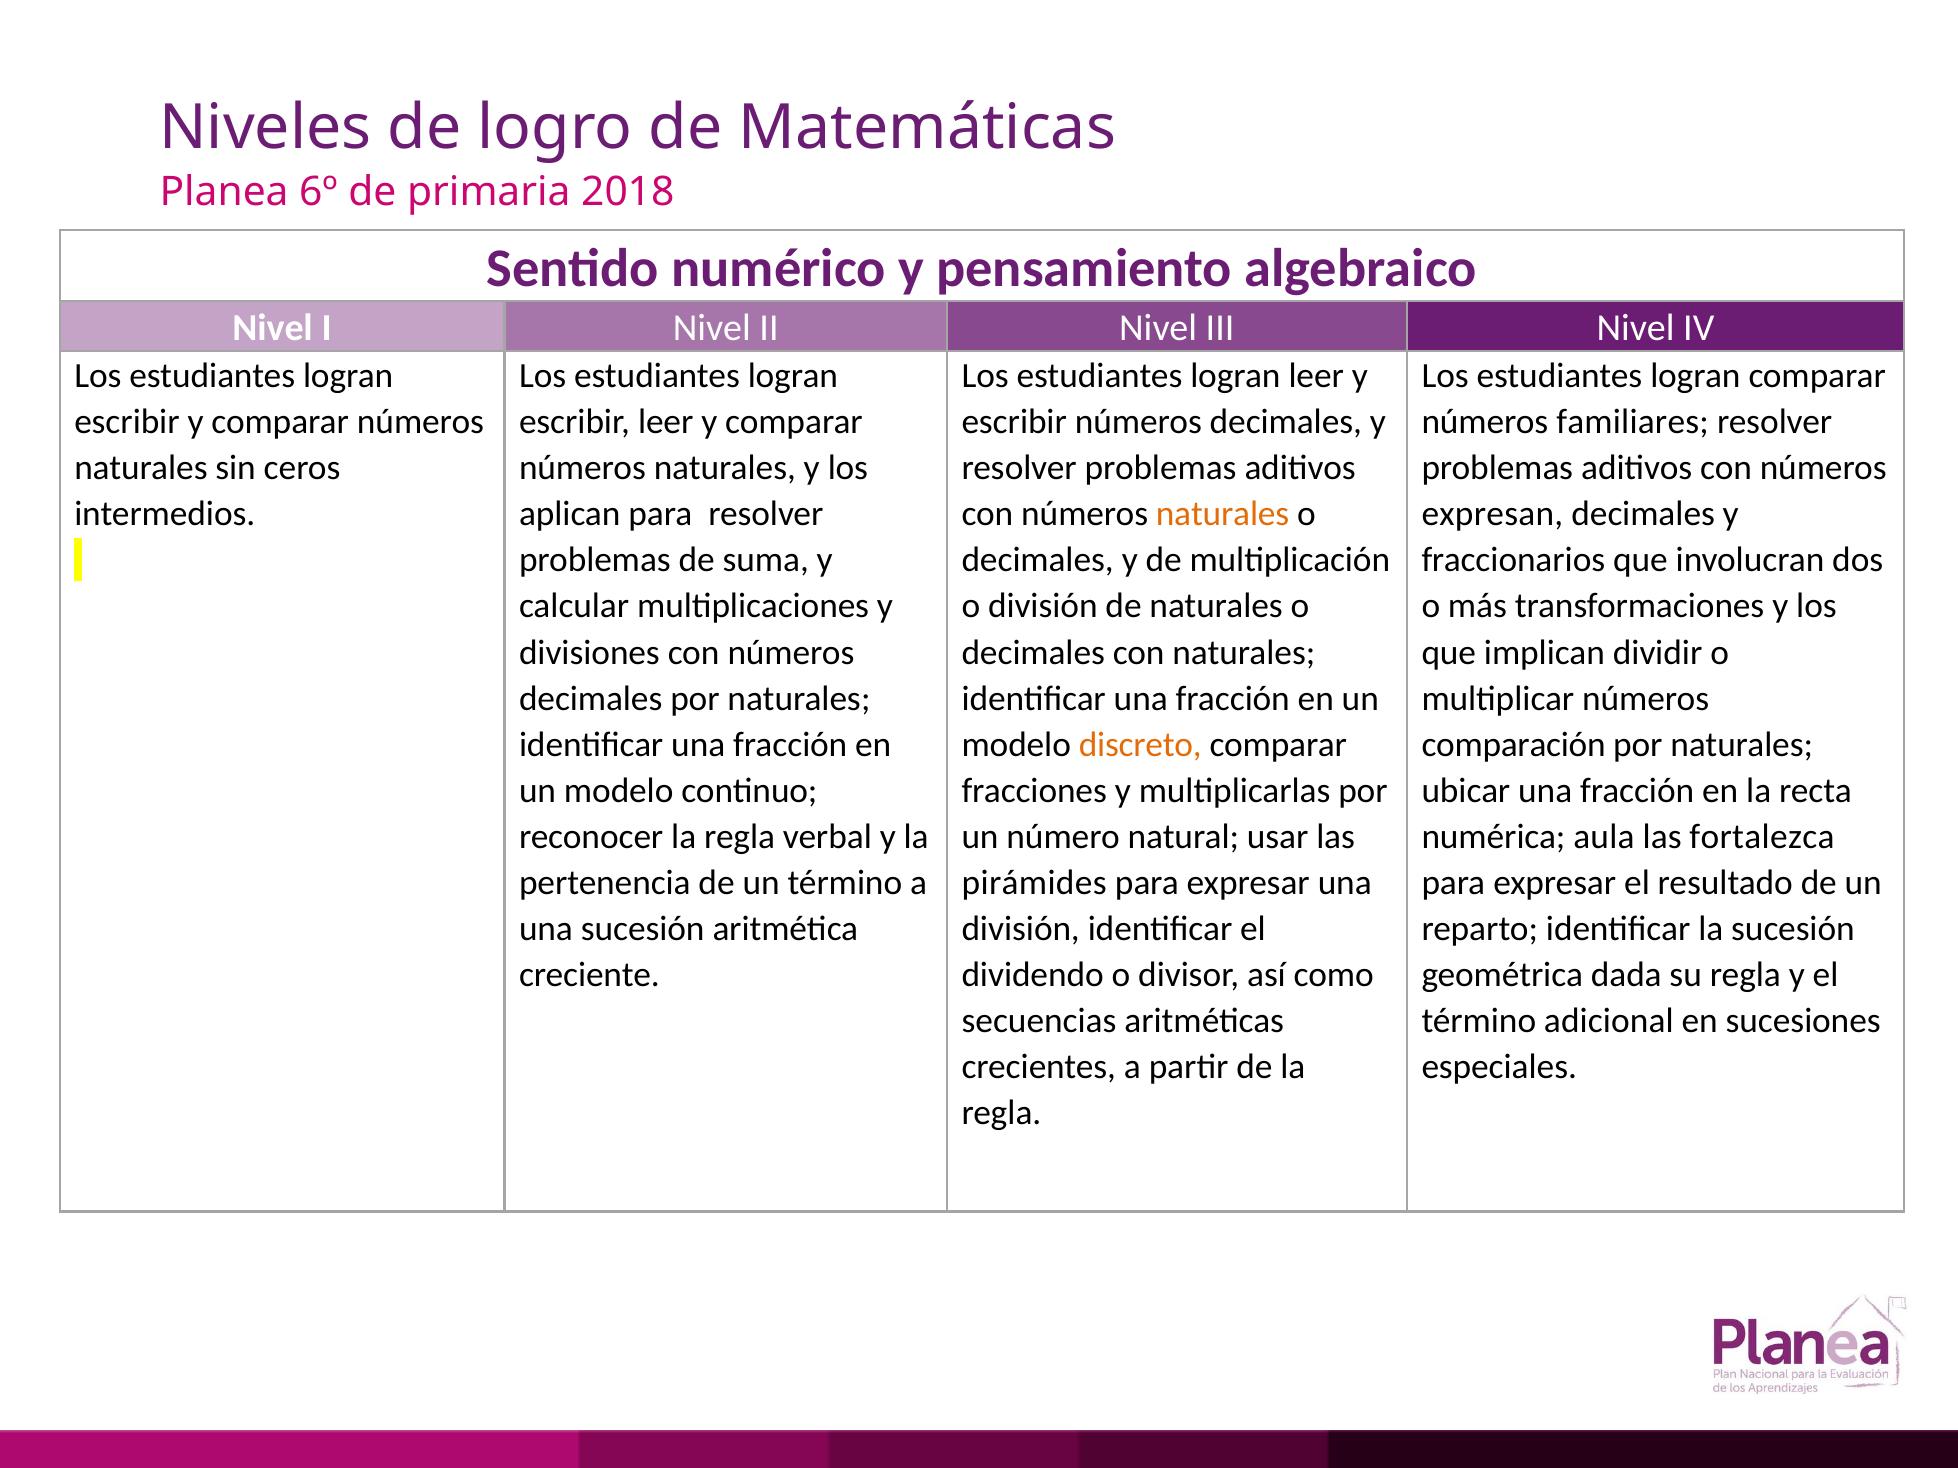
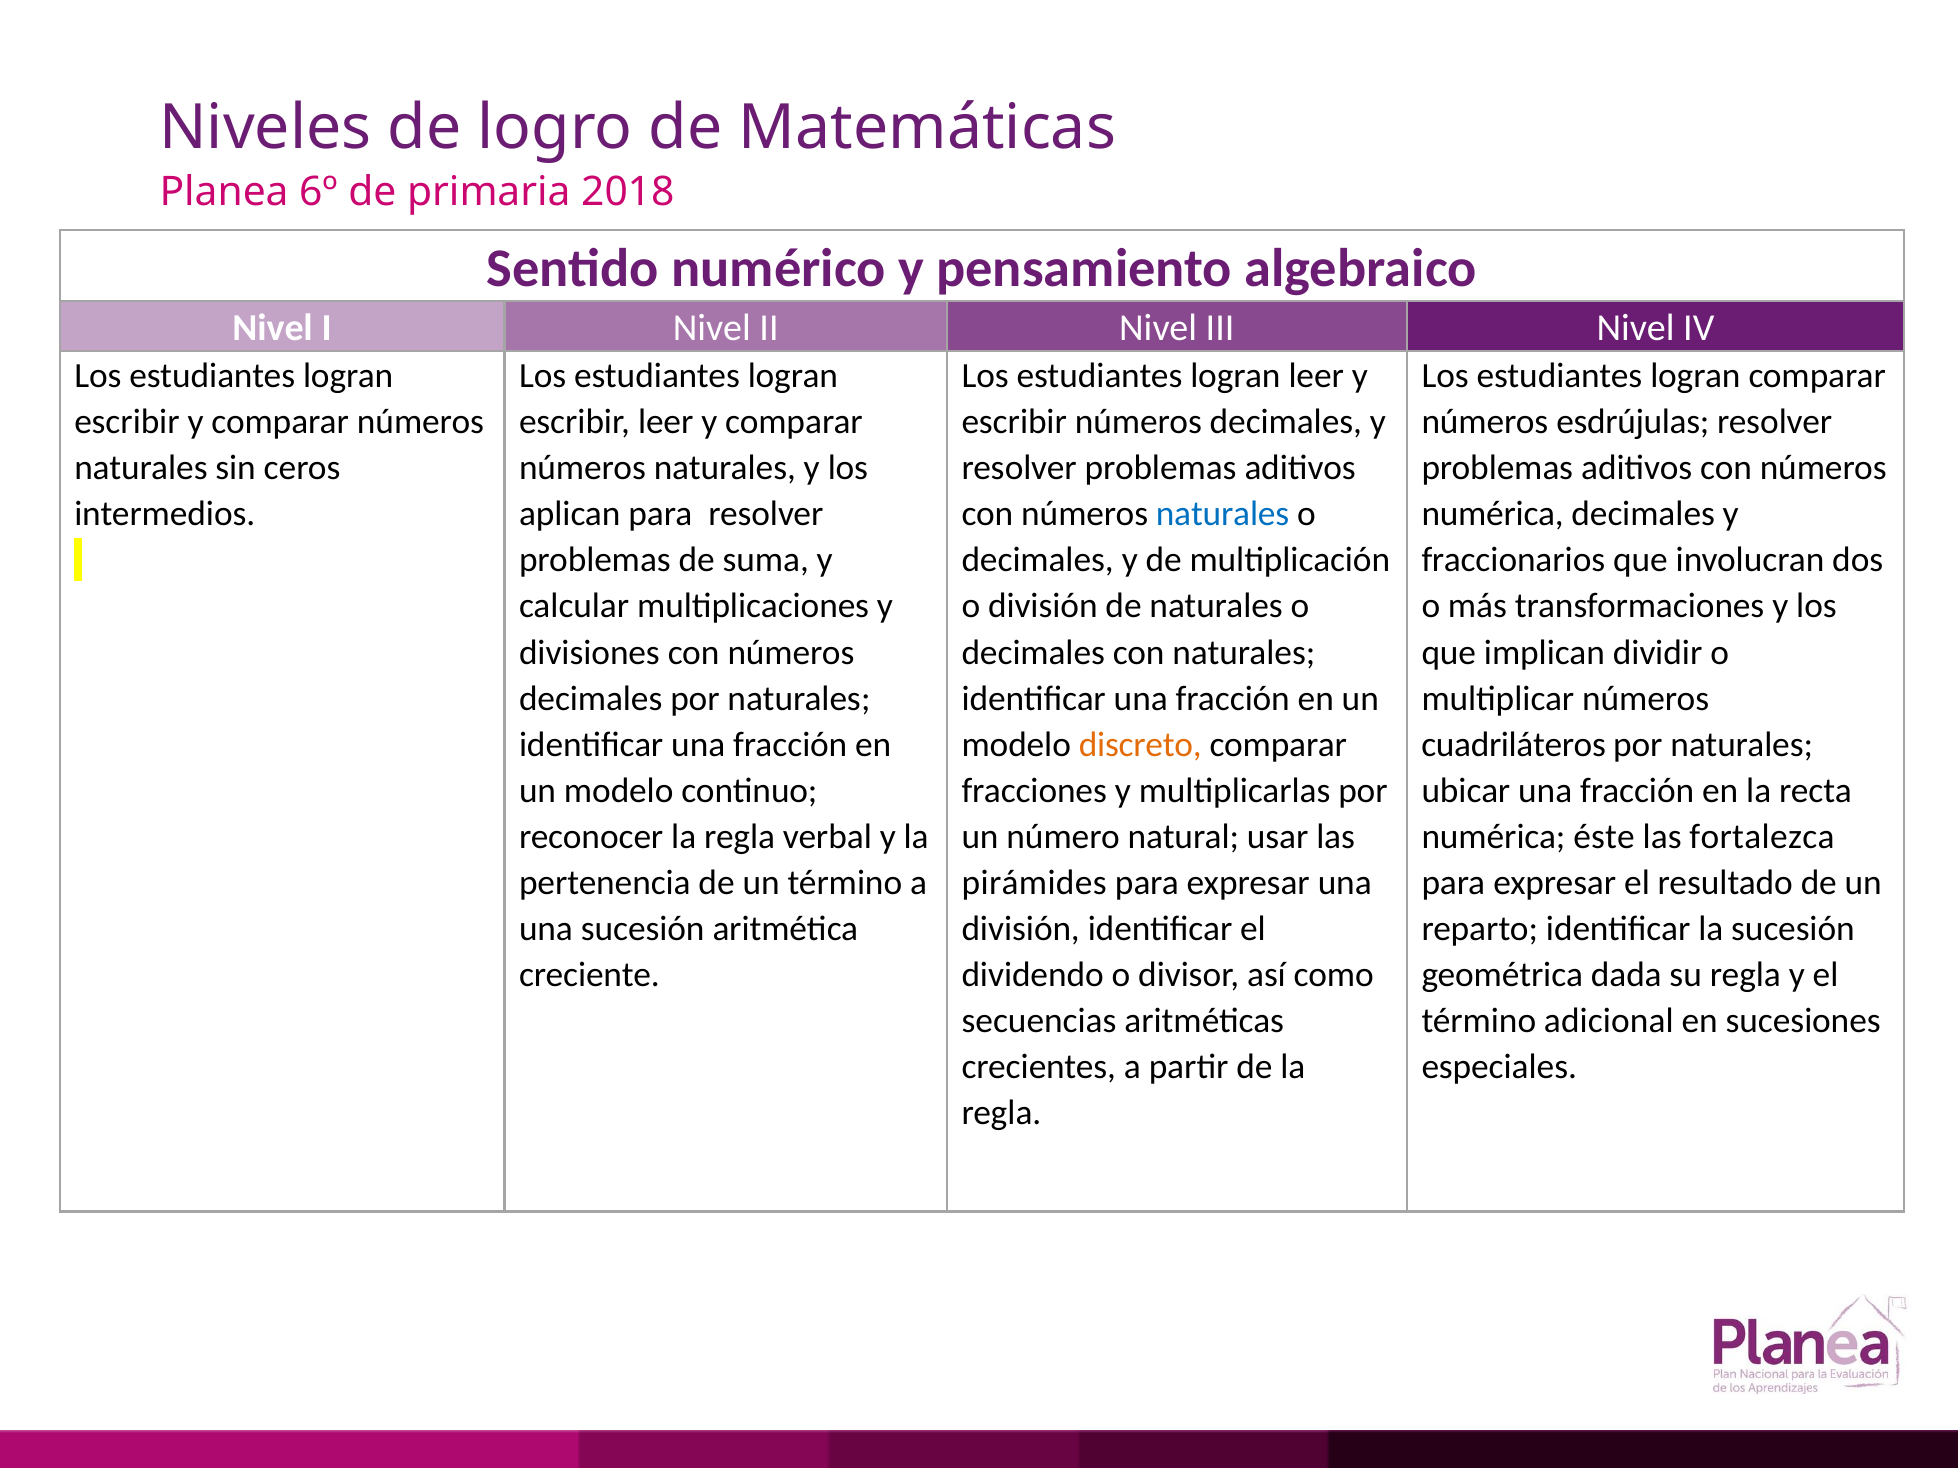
familiares: familiares -> esdrújulas
naturales at (1223, 514) colour: orange -> blue
expresan at (1492, 514): expresan -> numérica
comparación: comparación -> cuadriláteros
aula: aula -> éste
